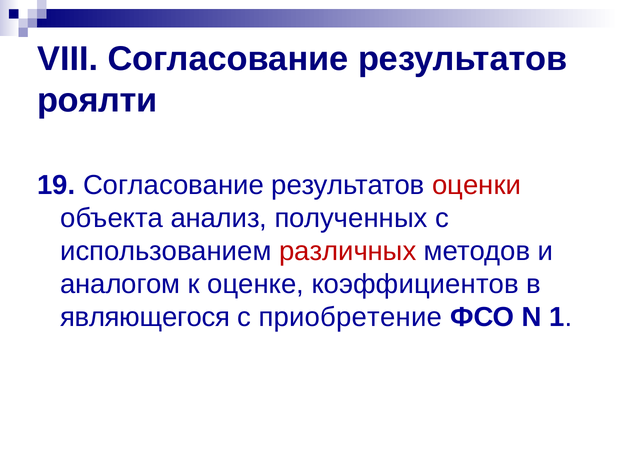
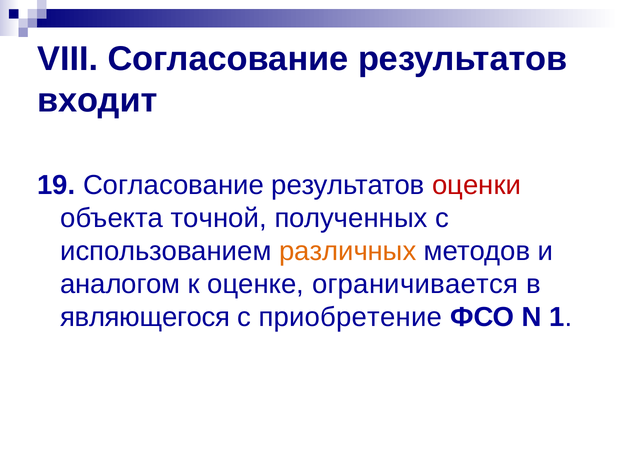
роялти: роялти -> входит
анализ: анализ -> точной
различных colour: red -> orange
коэффициентов: коэффициентов -> ограничивается
